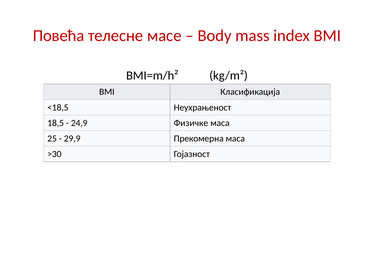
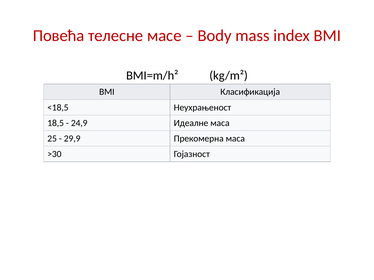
Физичке: Физичке -> Идеалне
